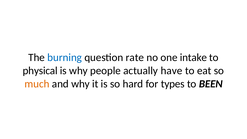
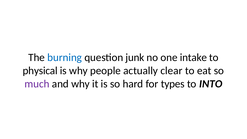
rate: rate -> junk
have: have -> clear
much colour: orange -> purple
BEEN: BEEN -> INTO
